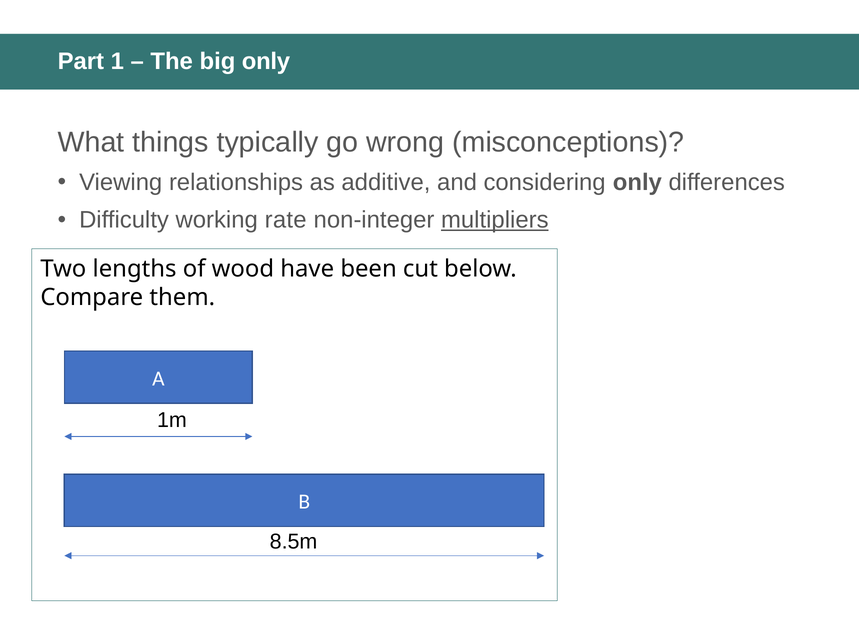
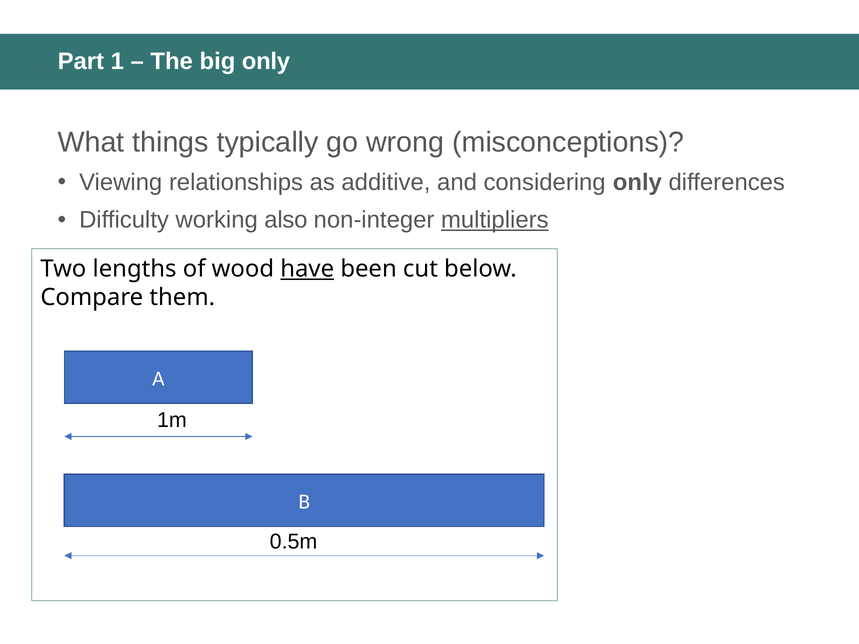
rate: rate -> also
have underline: none -> present
8.5m: 8.5m -> 0.5m
